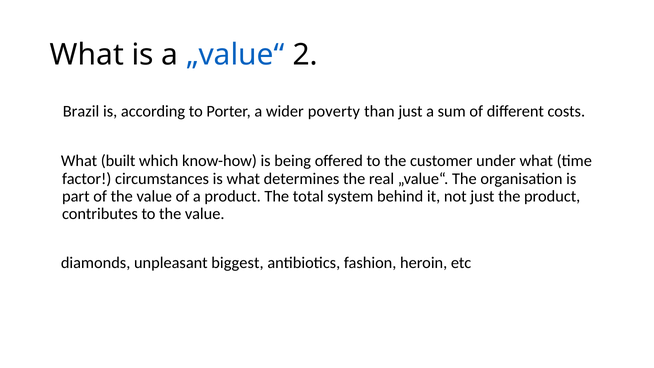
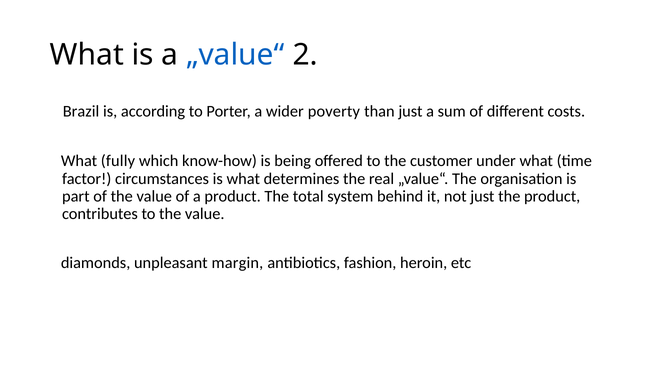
built: built -> fully
biggest: biggest -> margin
